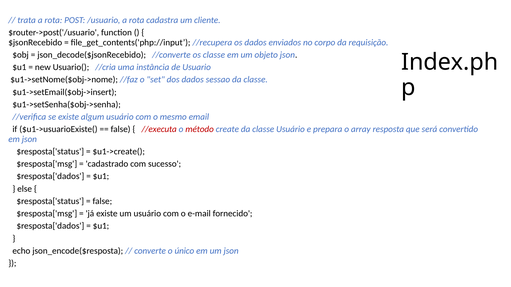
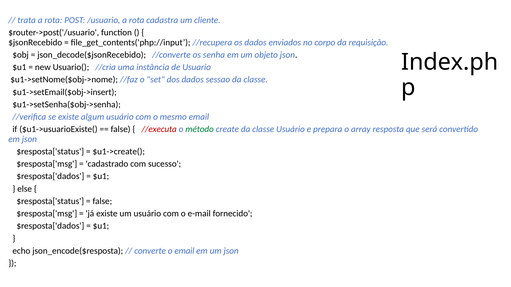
os classe: classe -> senha
método colour: red -> green
o único: único -> email
